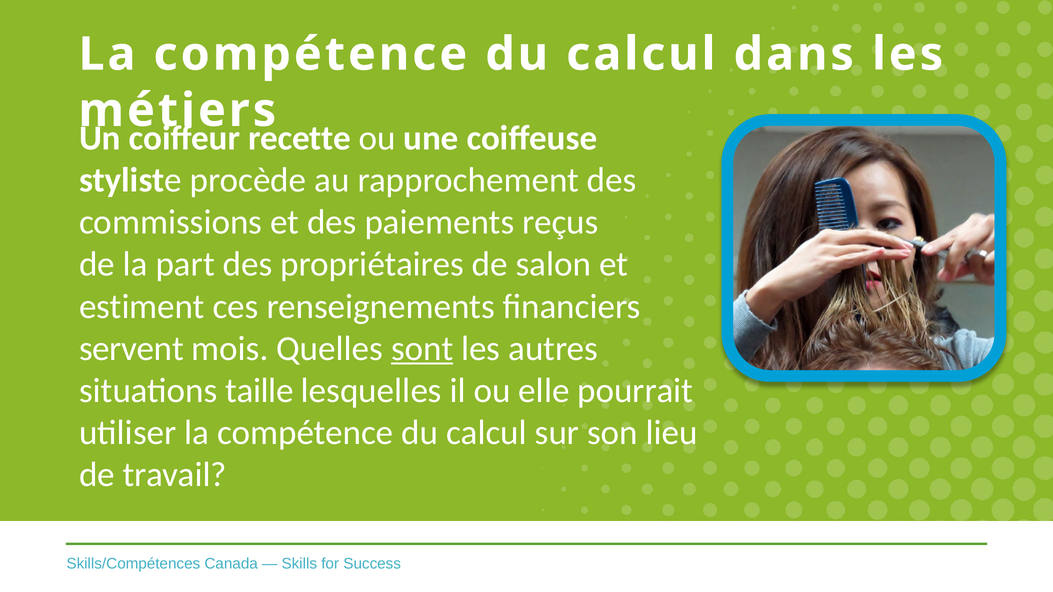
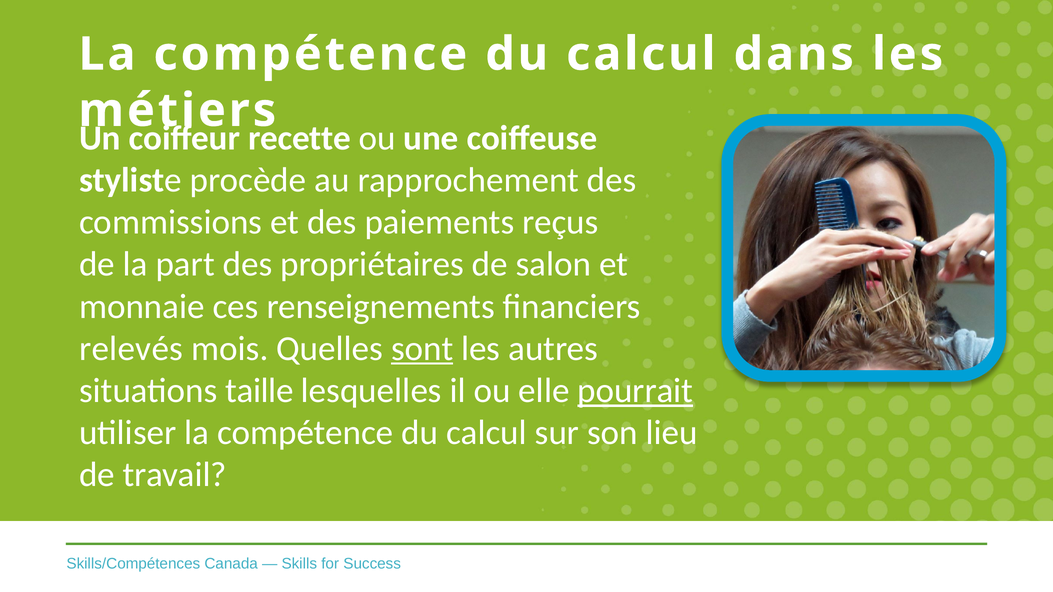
estiment: estiment -> monnaie
servent: servent -> relevés
pourrait underline: none -> present
